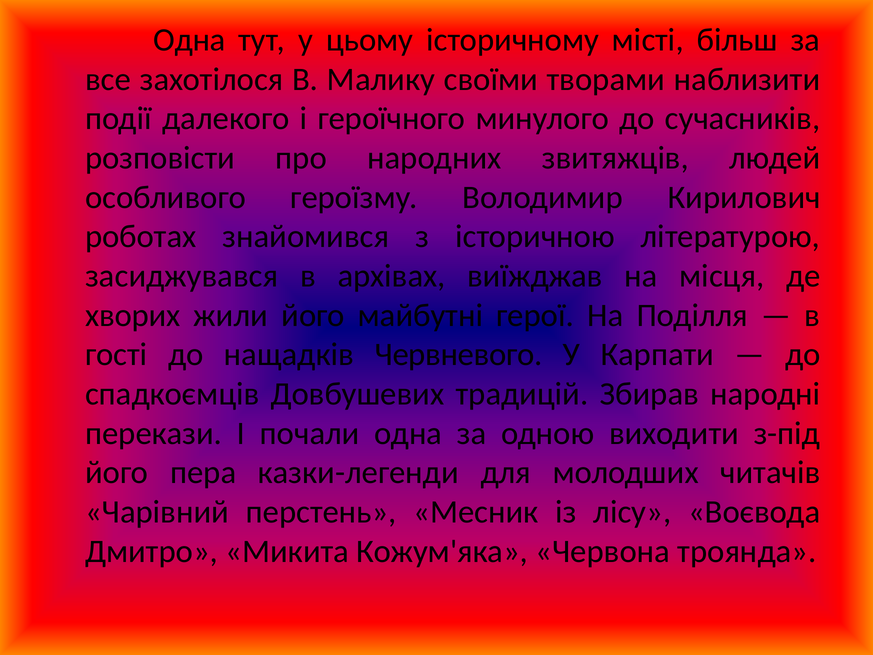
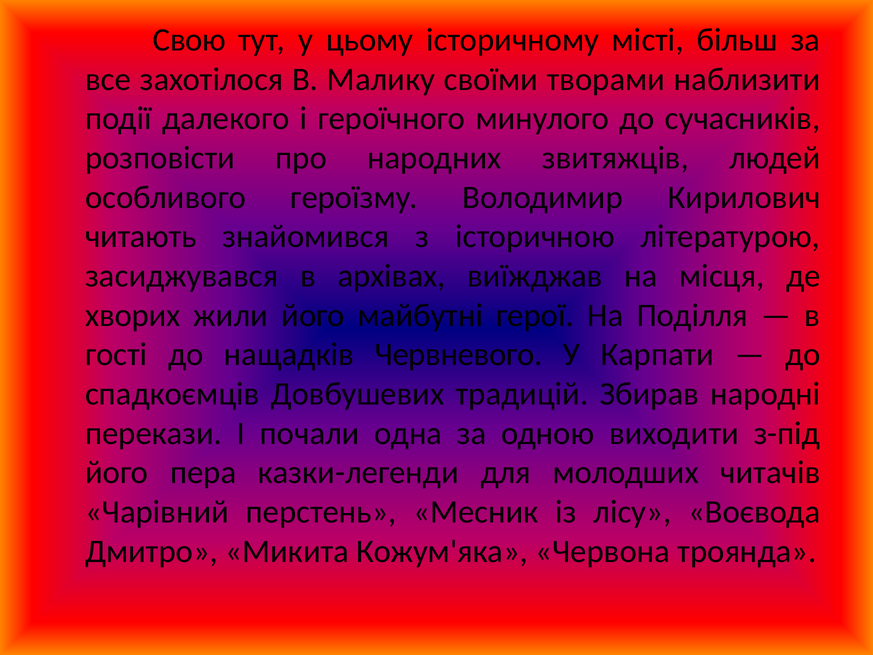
Одна at (190, 40): Одна -> Свою
роботах: роботах -> читають
